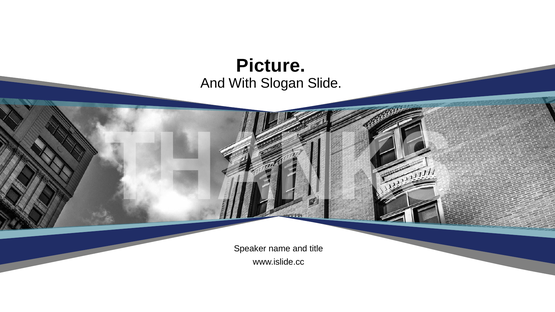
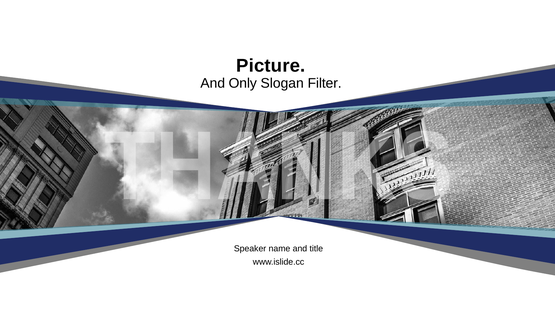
With: With -> Only
Slide: Slide -> Filter
